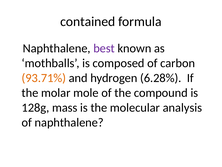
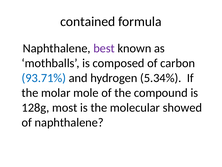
93.71% colour: orange -> blue
6.28%: 6.28% -> 5.34%
mass: mass -> most
analysis: analysis -> showed
